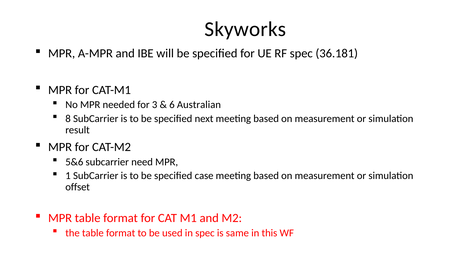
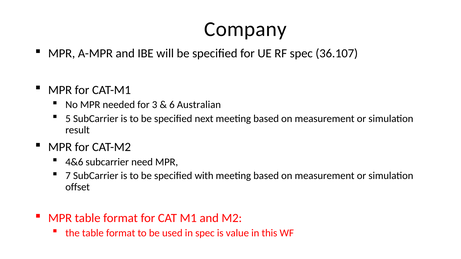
Skyworks: Skyworks -> Company
36.181: 36.181 -> 36.107
8: 8 -> 5
5&6: 5&6 -> 4&6
1: 1 -> 7
case: case -> with
same: same -> value
